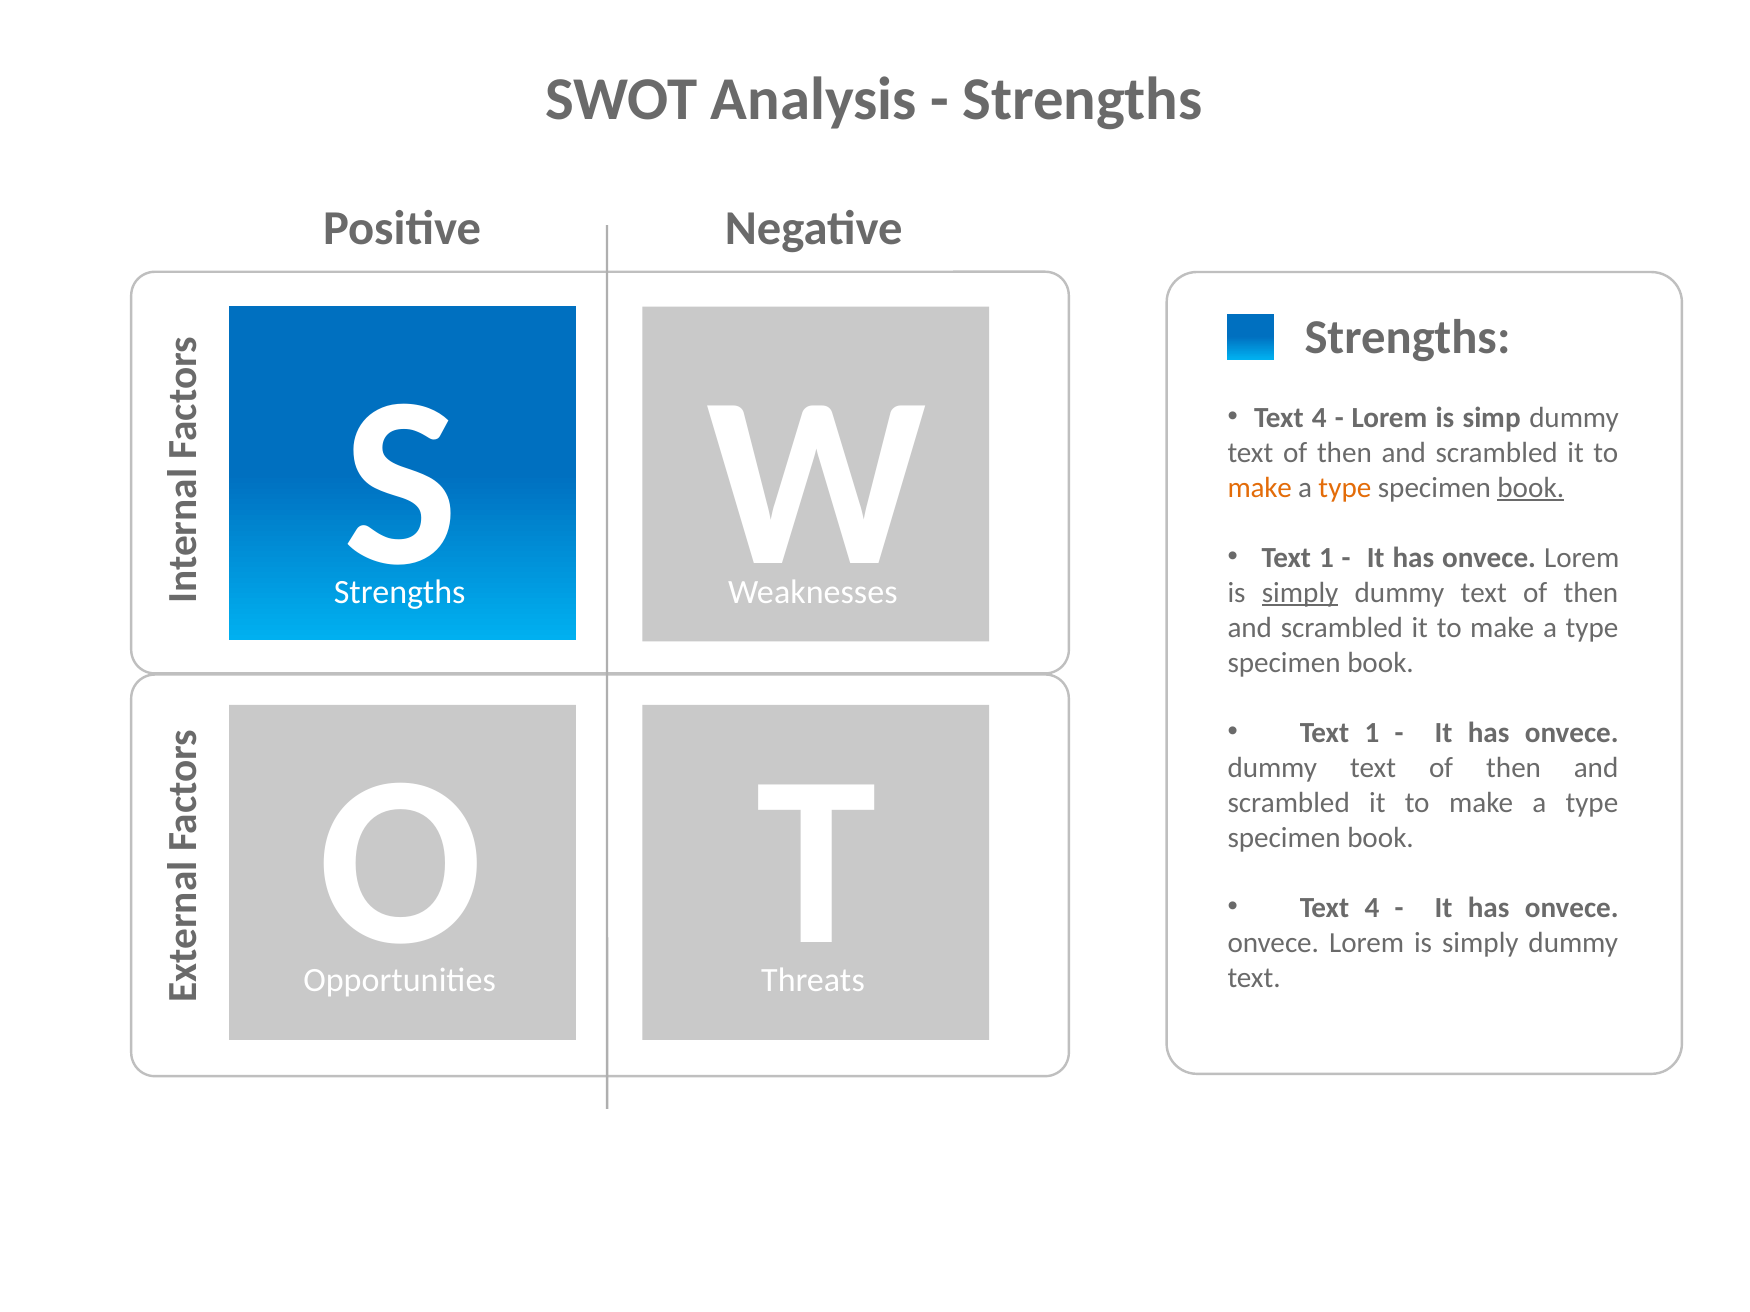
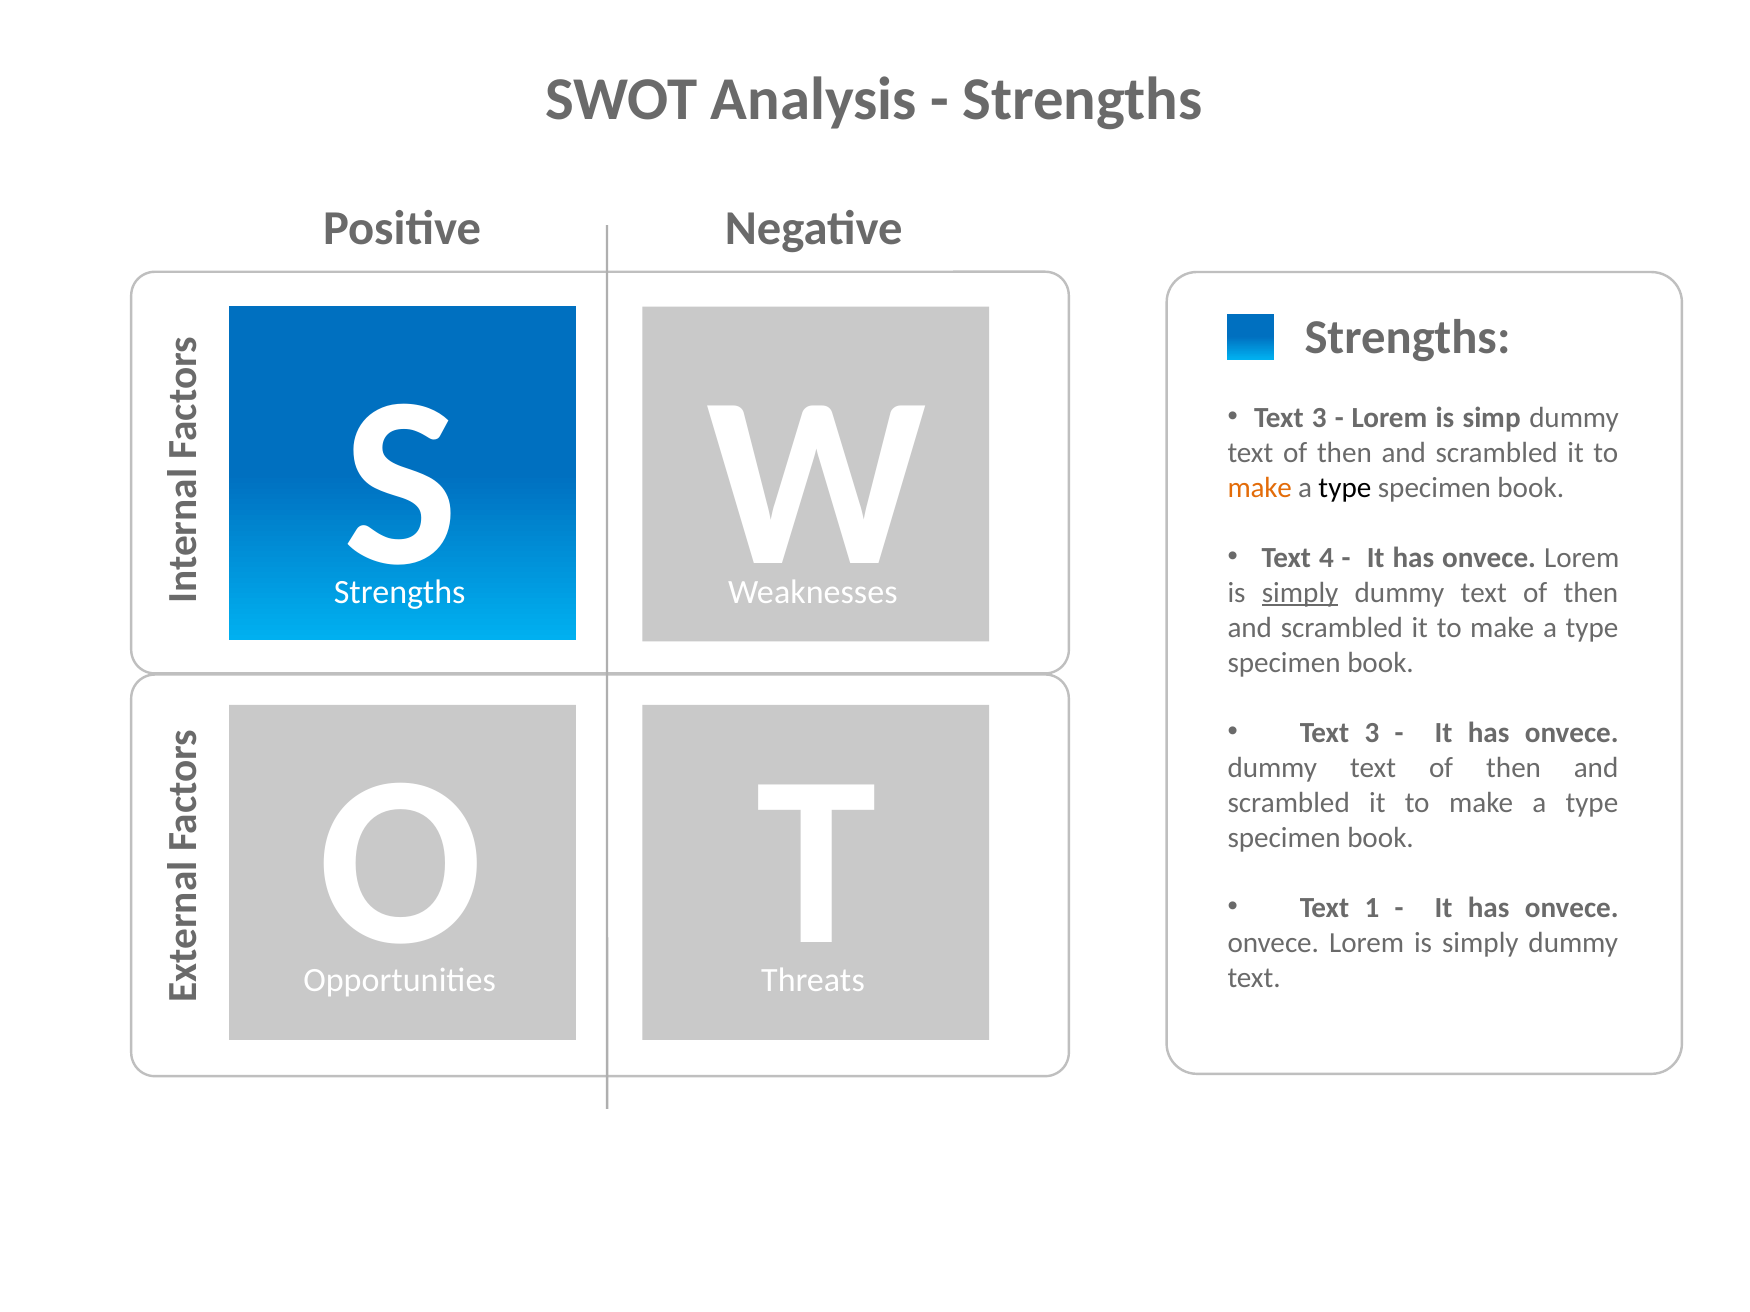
4 at (1319, 418): 4 -> 3
type at (1345, 488) colour: orange -> black
book at (1531, 488) underline: present -> none
1 at (1326, 558): 1 -> 4
1 at (1372, 733): 1 -> 3
4 at (1372, 908): 4 -> 1
